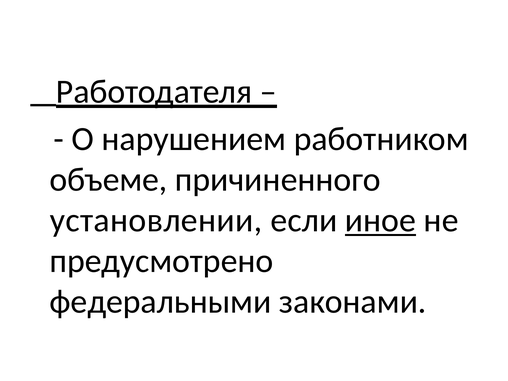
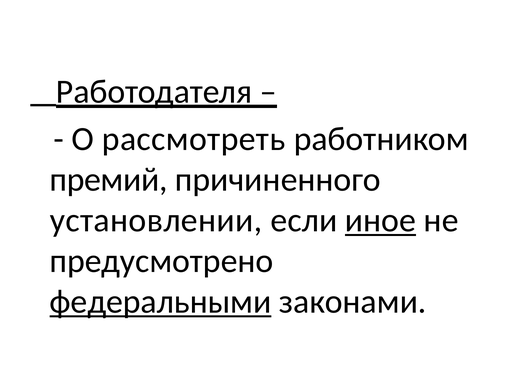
нарушением: нарушением -> рассмотреть
объеме: объеме -> премий
федеральными underline: none -> present
